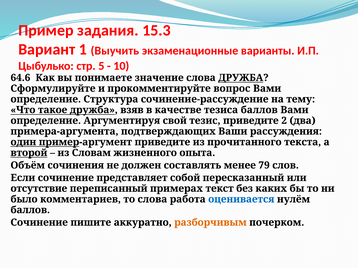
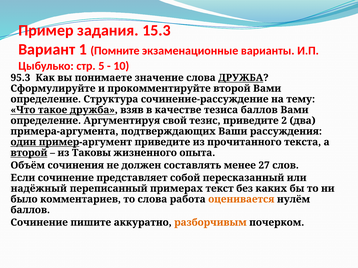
Выучить: Выучить -> Помните
64.6: 64.6 -> 95.3
прокомментируйте вопрос: вопрос -> второй
Словам: Словам -> Таковы
79: 79 -> 27
отсутствие: отсутствие -> надёжный
оценивается colour: blue -> orange
